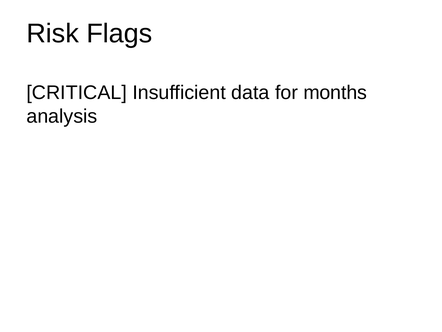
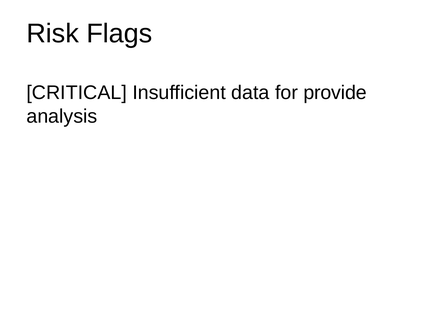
months: months -> provide
